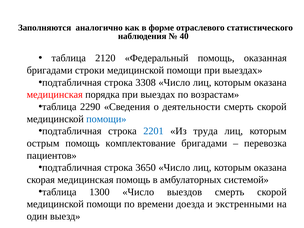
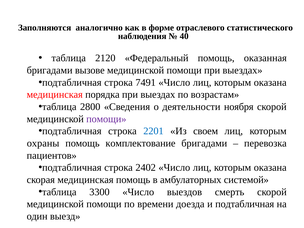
строки: строки -> вызове
3308: 3308 -> 7491
2290: 2290 -> 2800
деятельности смерть: смерть -> ноября
помощи at (106, 119) colour: blue -> purple
труда: труда -> своем
острым: острым -> охраны
3650: 3650 -> 2402
1300: 1300 -> 3300
и экстренными: экстренными -> подтабличная
